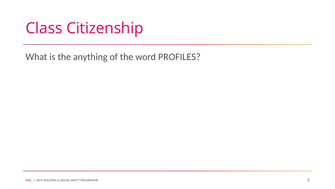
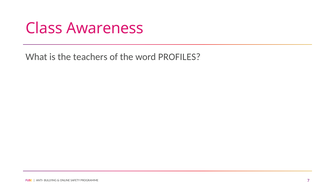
Citizenship: Citizenship -> Awareness
anything: anything -> teachers
